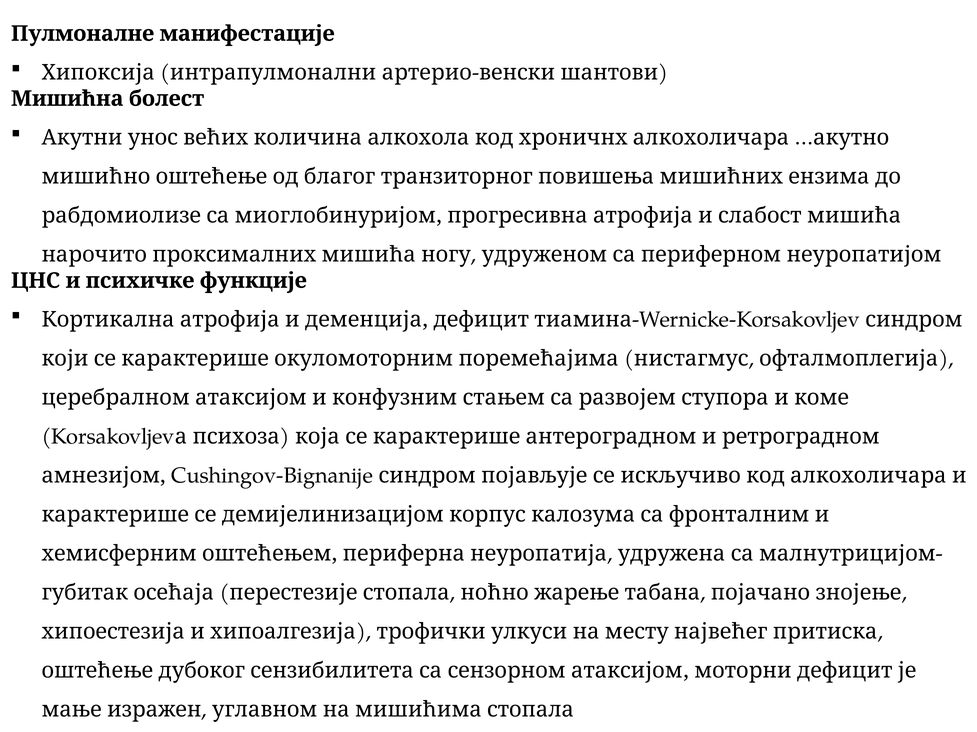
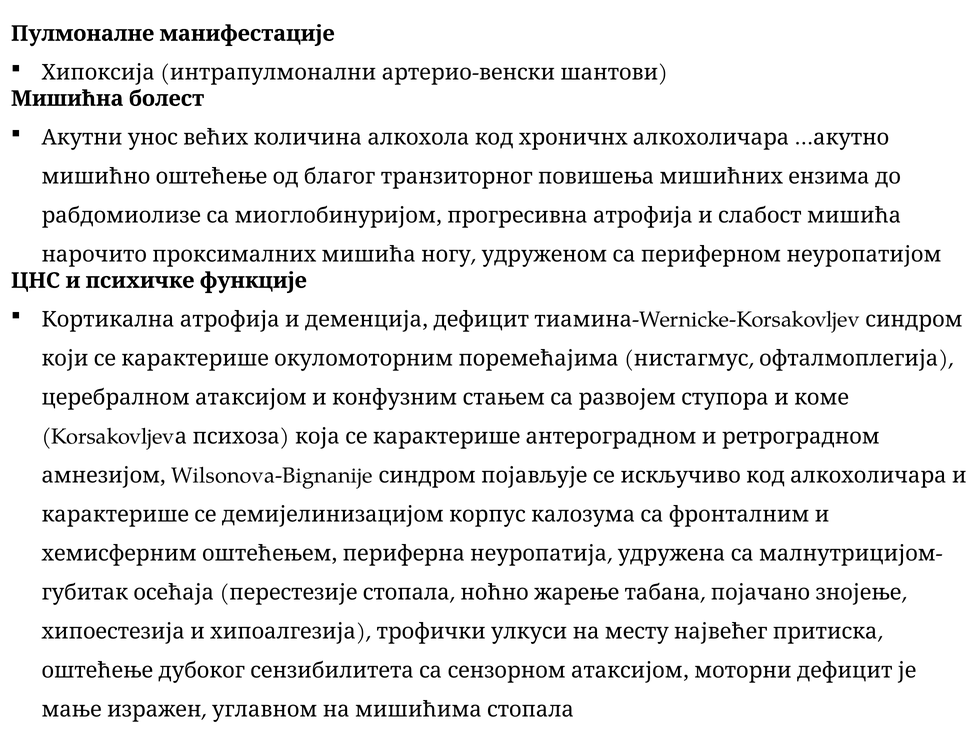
Cushingov-Bignanije: Cushingov-Bignanije -> Wilsonova-Bignanije
